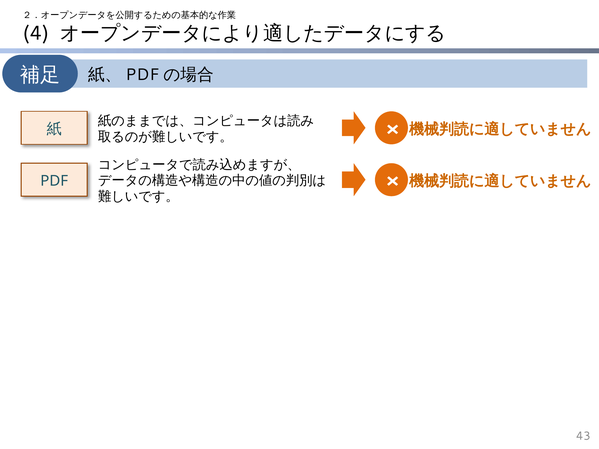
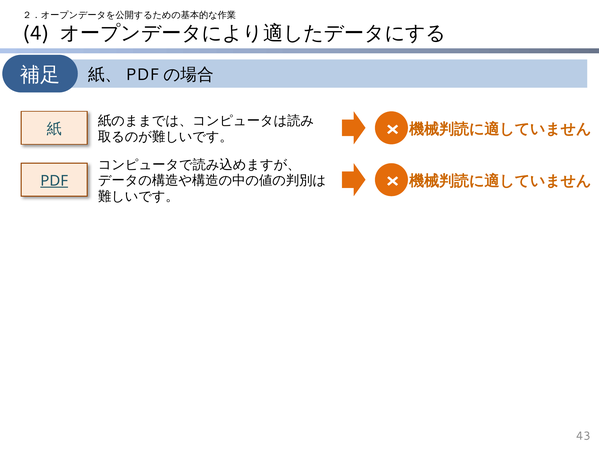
PDF underline: none -> present
